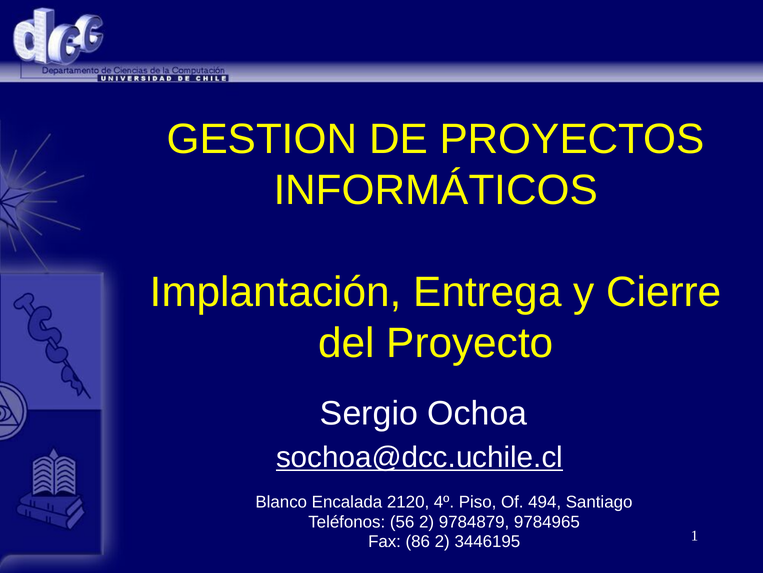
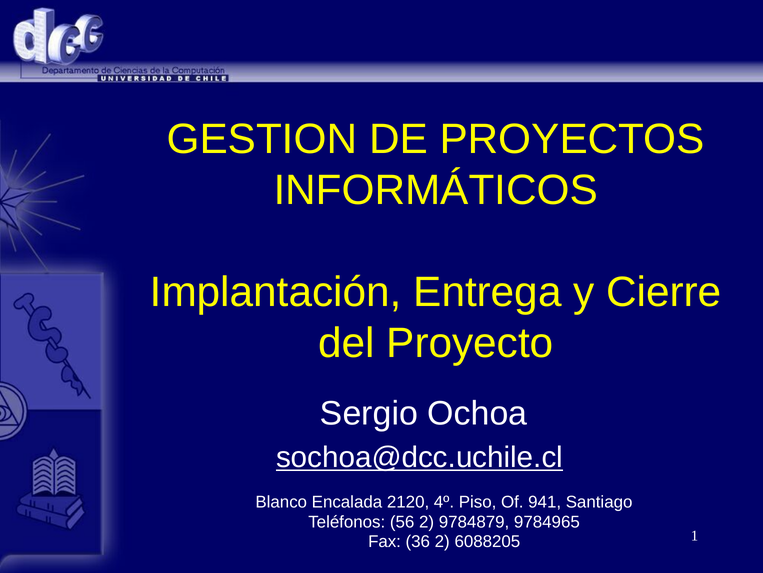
494: 494 -> 941
86: 86 -> 36
3446195: 3446195 -> 6088205
